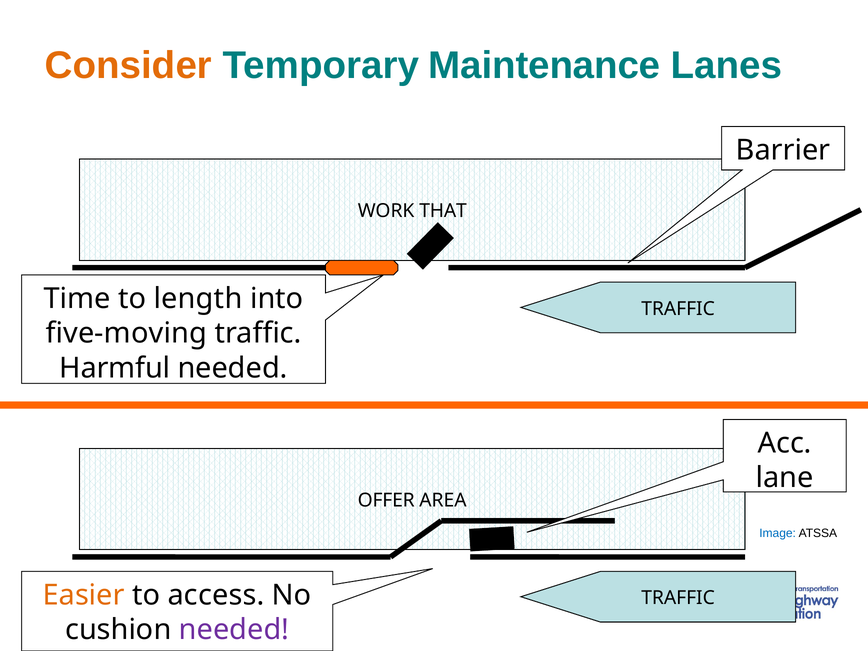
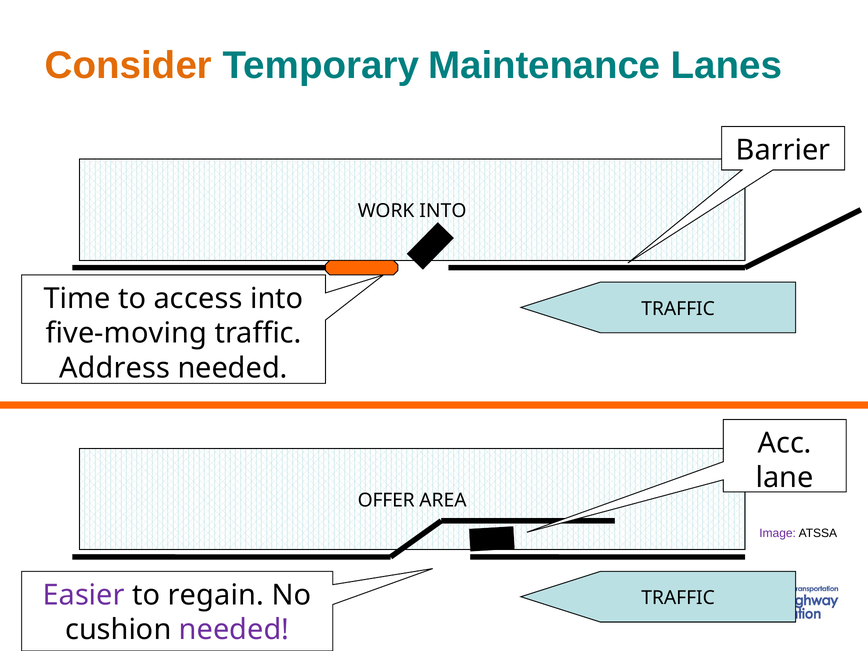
WORK THAT: THAT -> INTO
length: length -> access
Harmful: Harmful -> Address
Image colour: blue -> purple
Easier colour: orange -> purple
access: access -> regain
